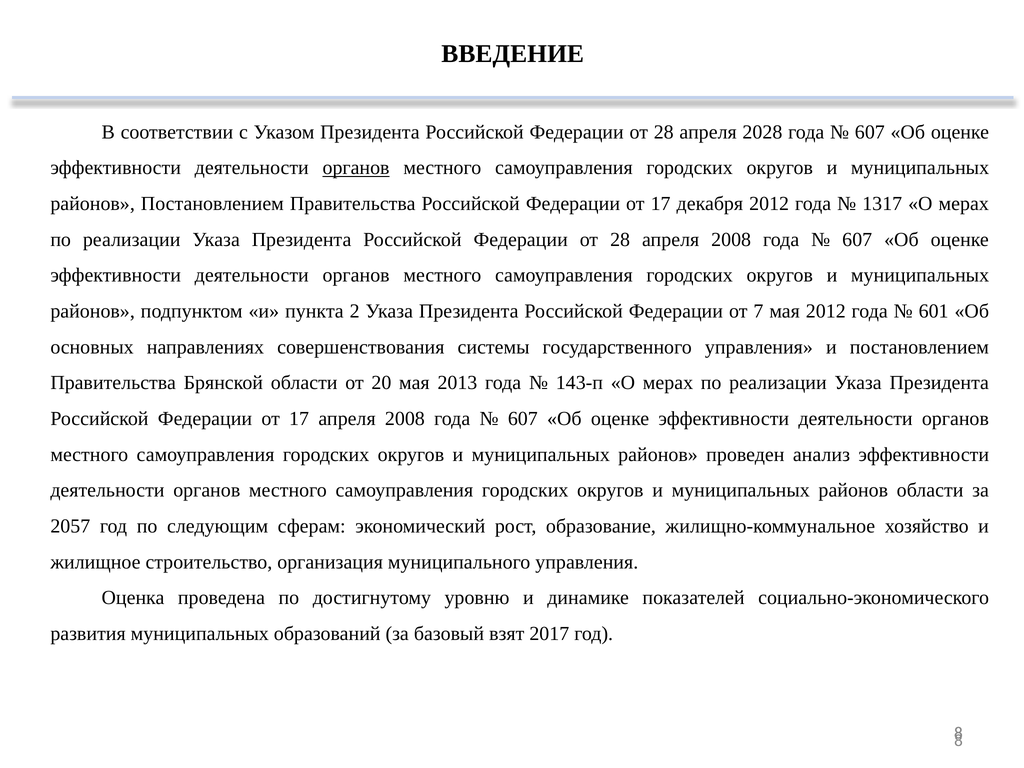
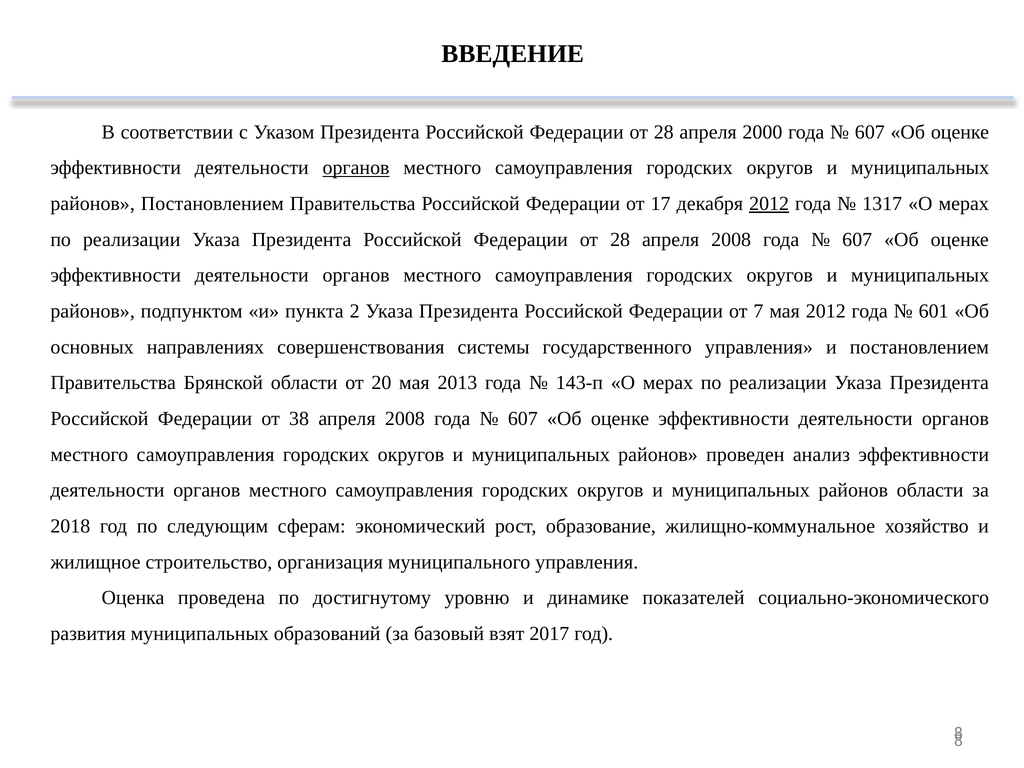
2028: 2028 -> 2000
2012 at (769, 204) underline: none -> present
17 at (299, 419): 17 -> 38
2057: 2057 -> 2018
